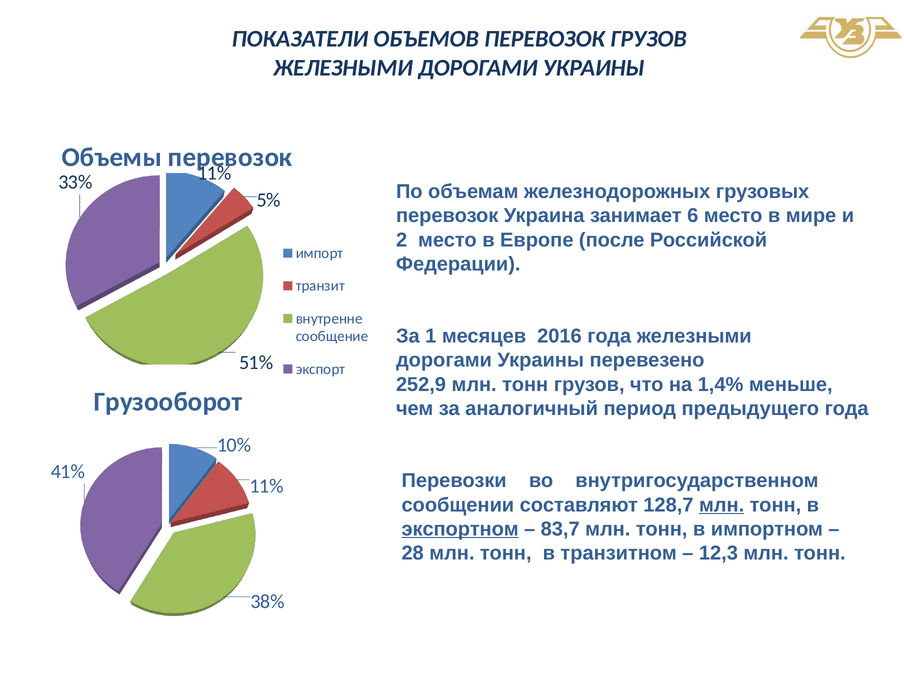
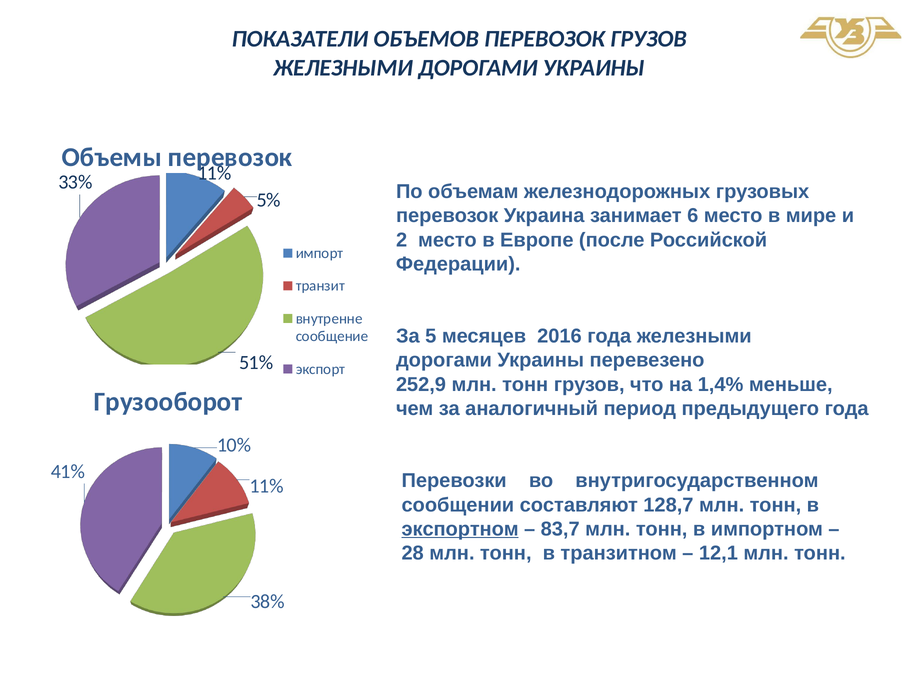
1: 1 -> 5
млн at (722, 505) underline: present -> none
12,3: 12,3 -> 12,1
